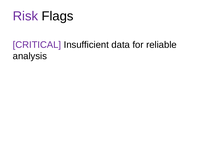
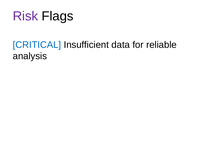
CRITICAL colour: purple -> blue
